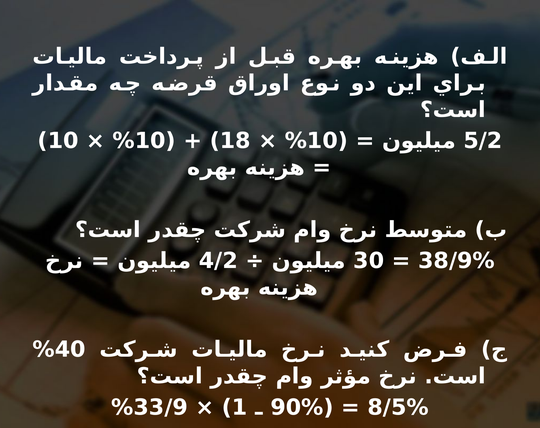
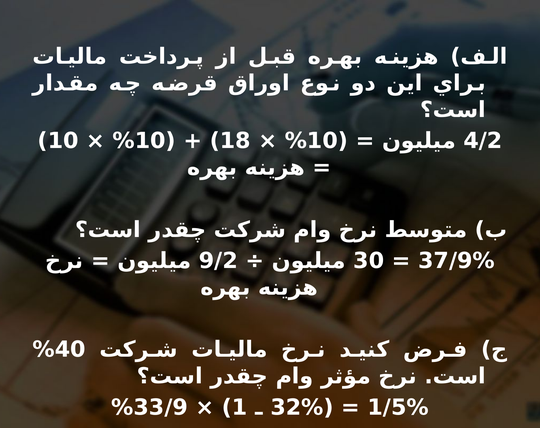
5/2: 5/2 -> 4/2
4/2: 4/2 -> 9/2
38/9%: 38/9% -> 37/9%
90%: 90% -> 32%
8/5%: 8/5% -> 1/5%
